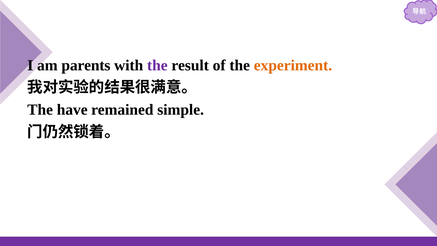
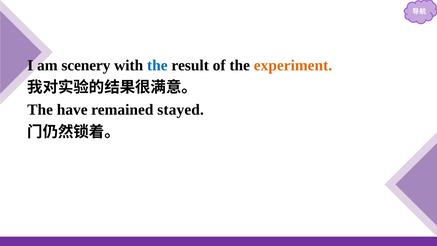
parents: parents -> scenery
the at (157, 65) colour: purple -> blue
simple: simple -> stayed
